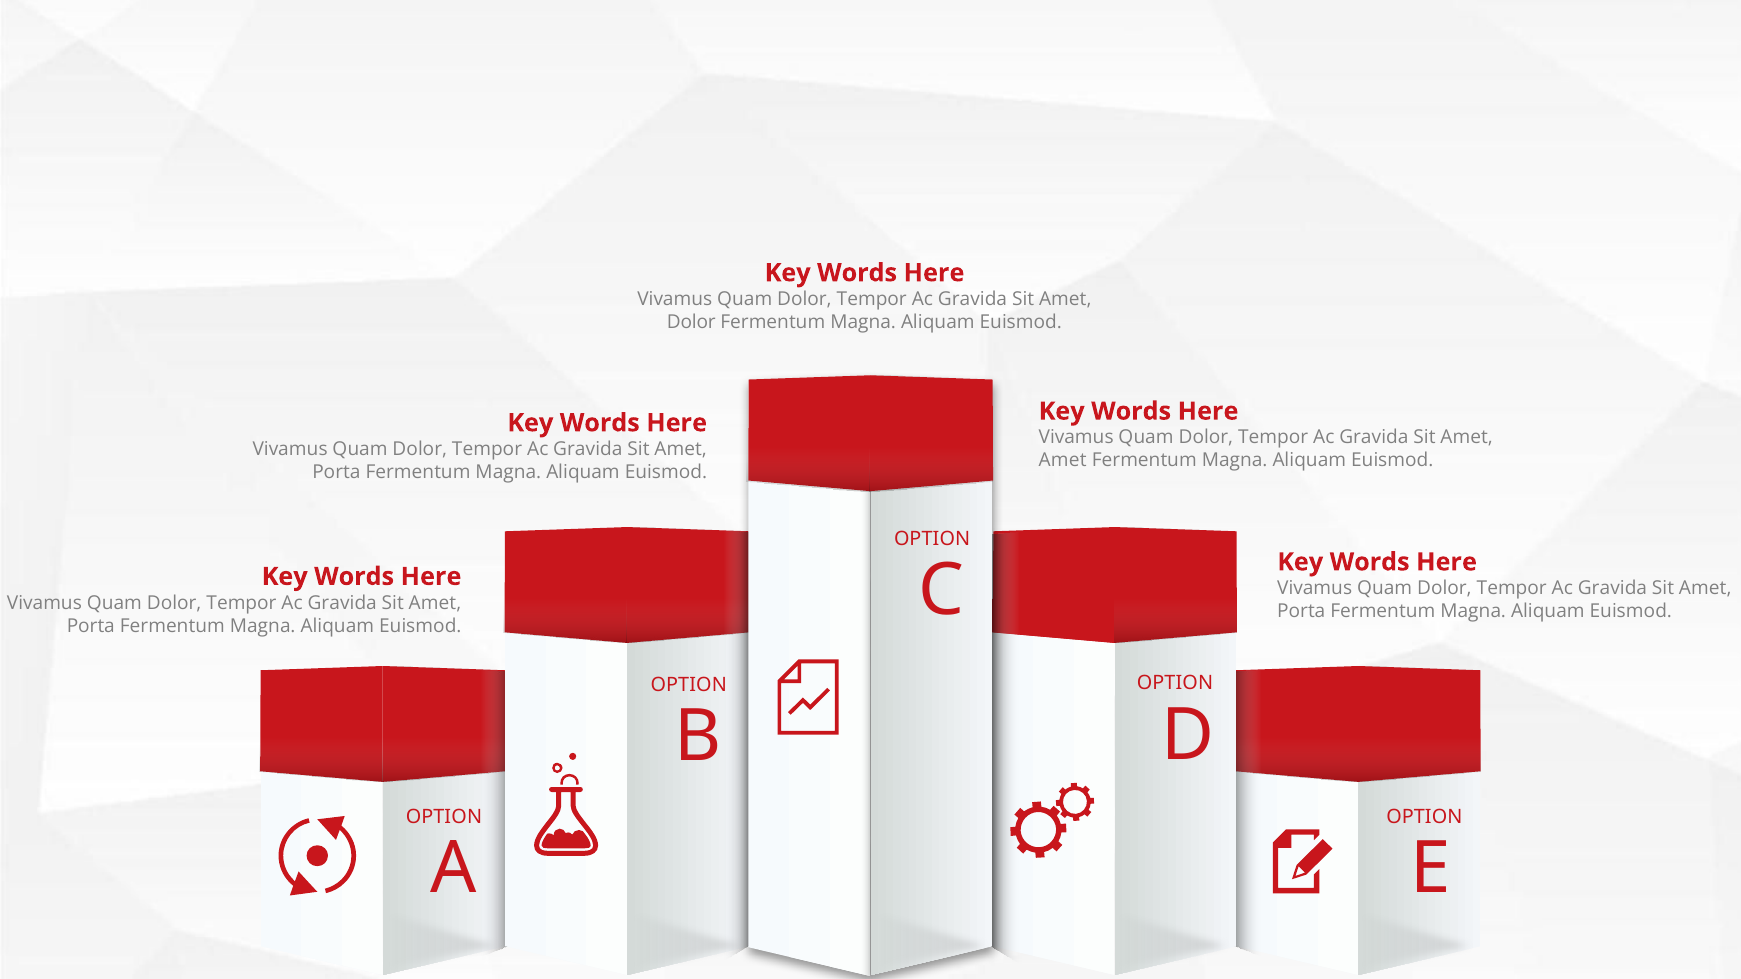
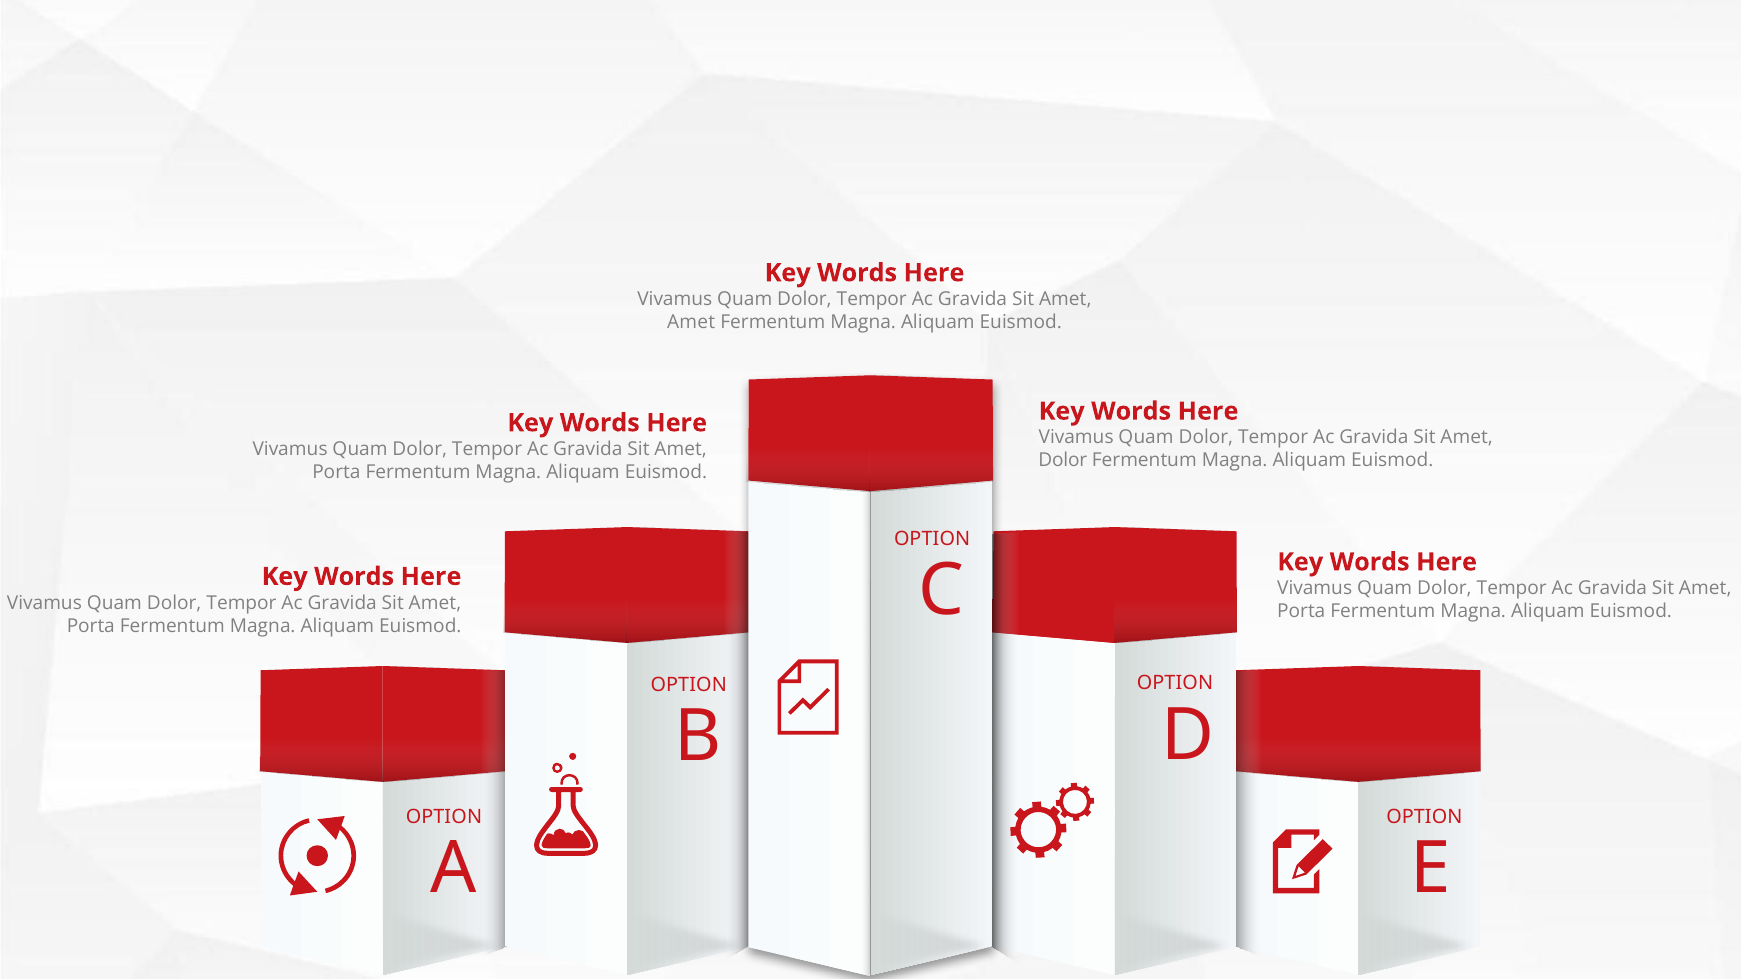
Dolor at (691, 322): Dolor -> Amet
Amet at (1063, 461): Amet -> Dolor
